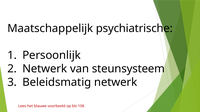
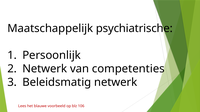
steunsysteem: steunsysteem -> competenties
